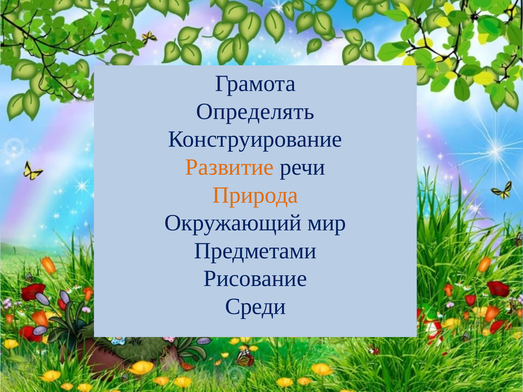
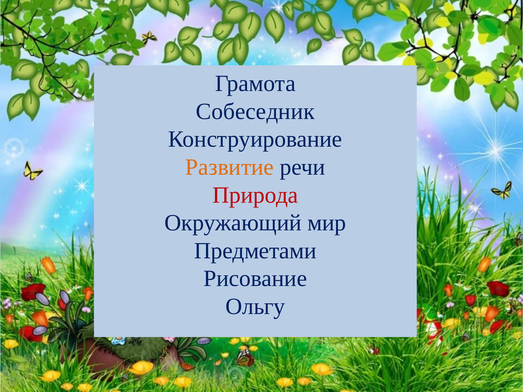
Определять: Определять -> Собеседник
Природа colour: orange -> red
Среди: Среди -> Ольгу
